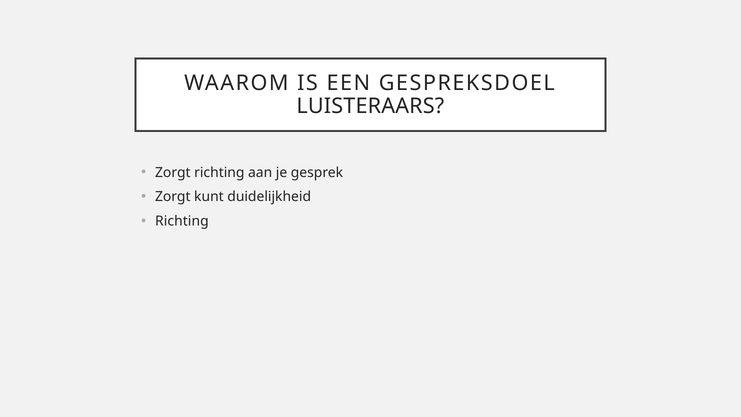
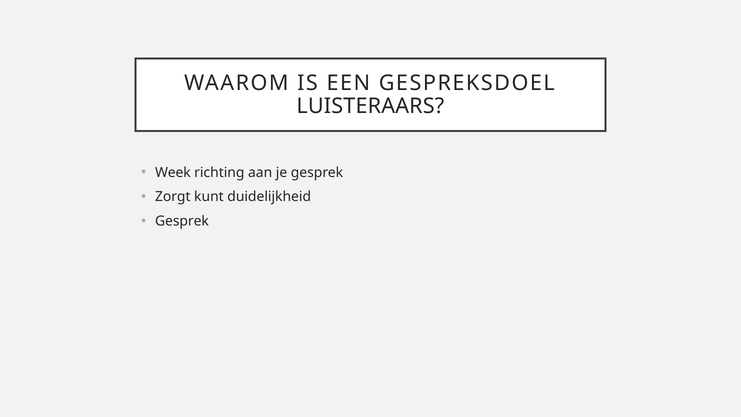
Zorgt at (173, 172): Zorgt -> Week
Richting at (182, 221): Richting -> Gesprek
